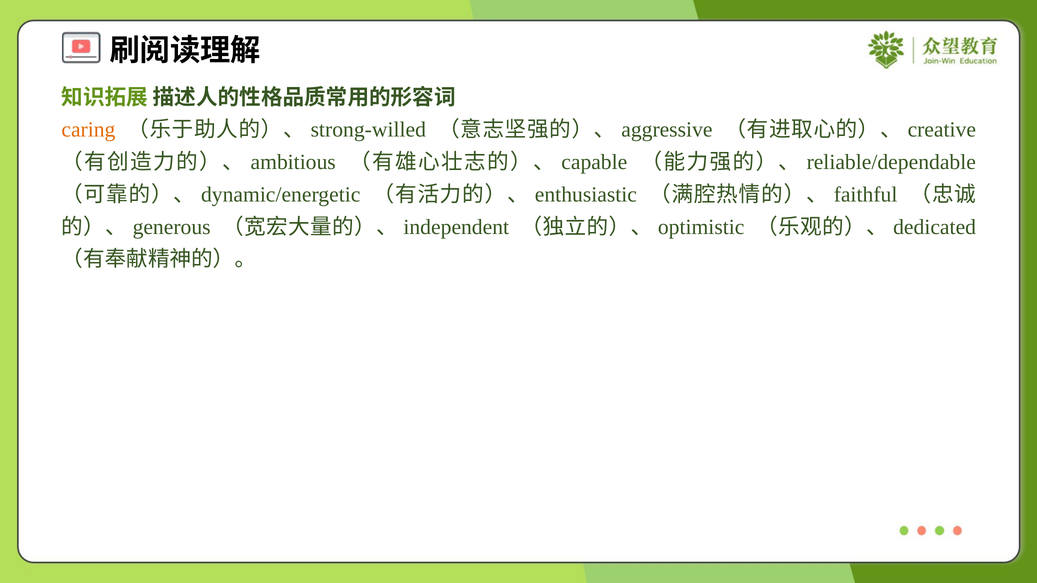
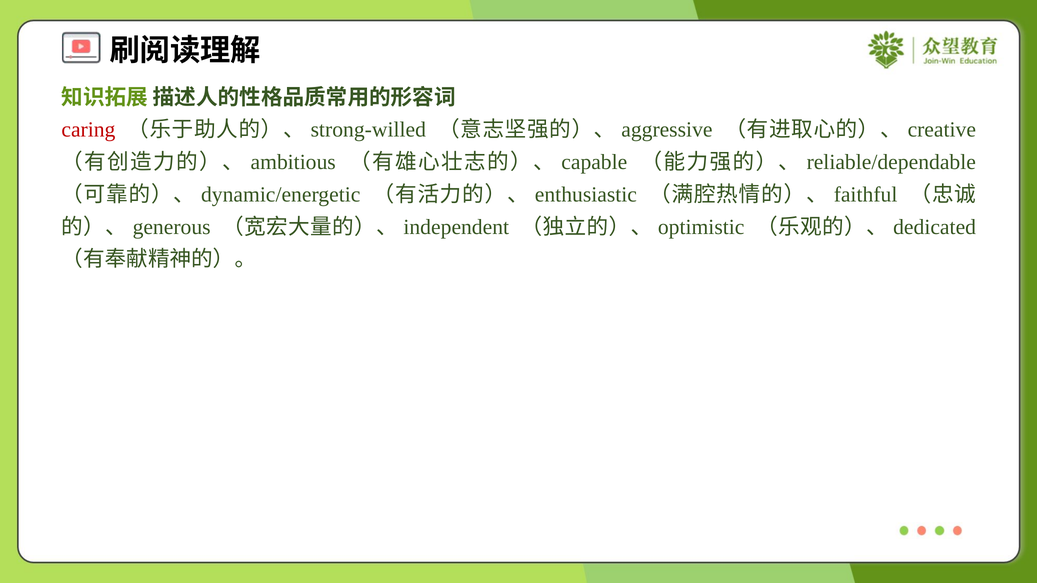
caring colour: orange -> red
